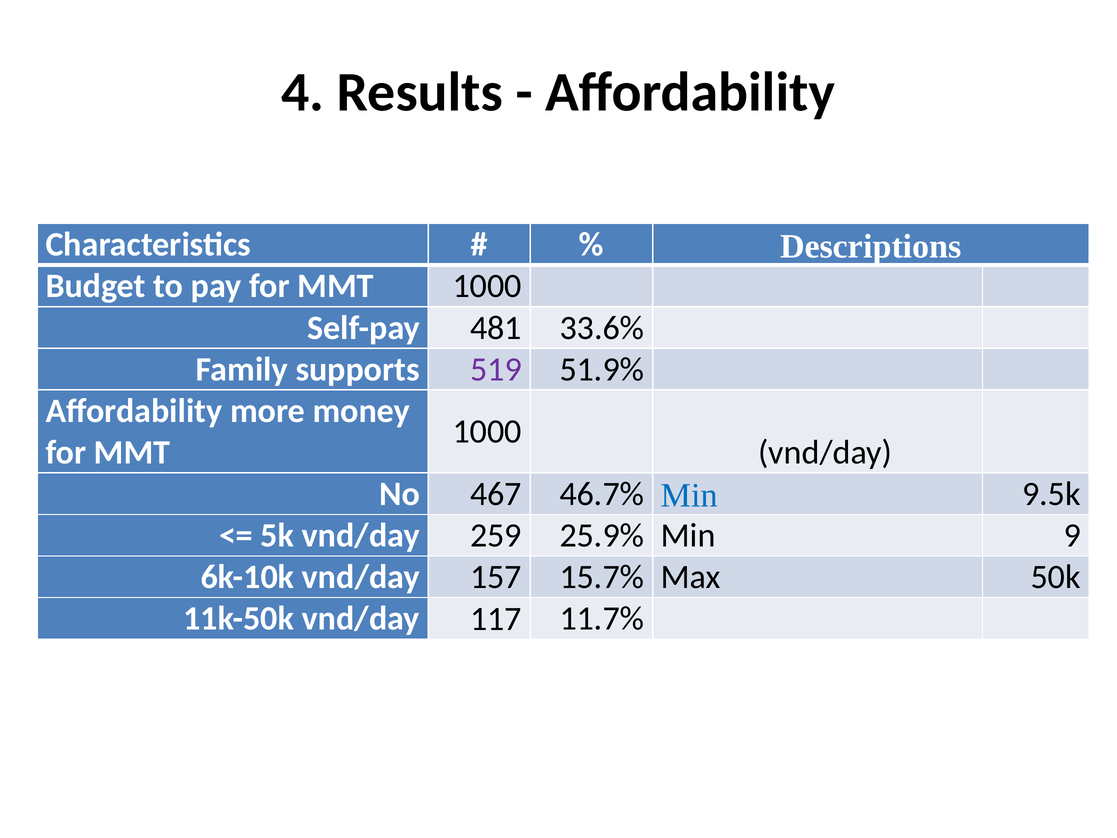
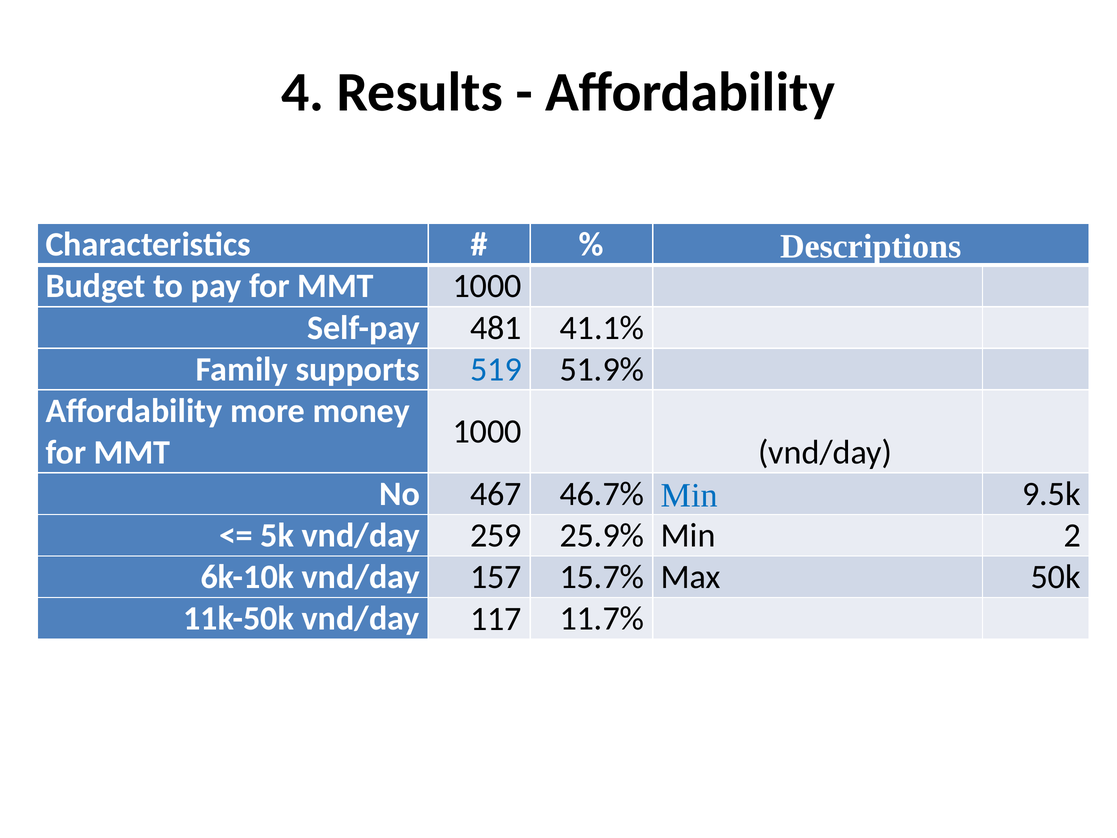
33.6%: 33.6% -> 41.1%
519 colour: purple -> blue
9: 9 -> 2
